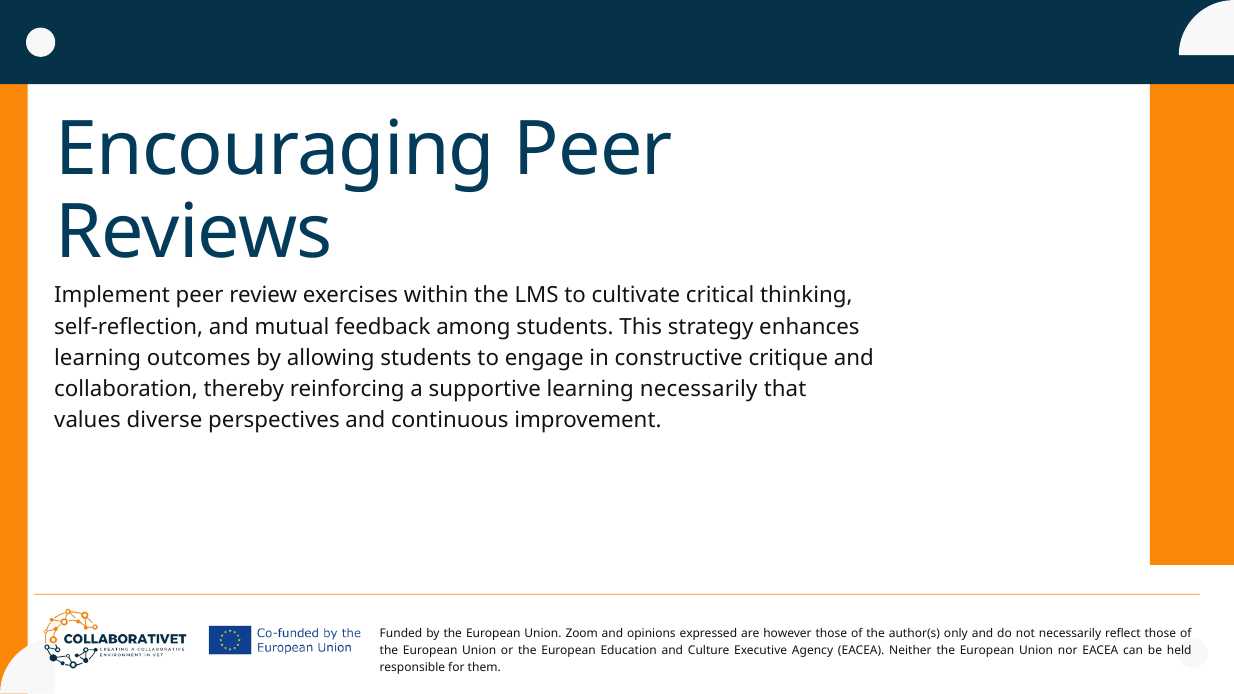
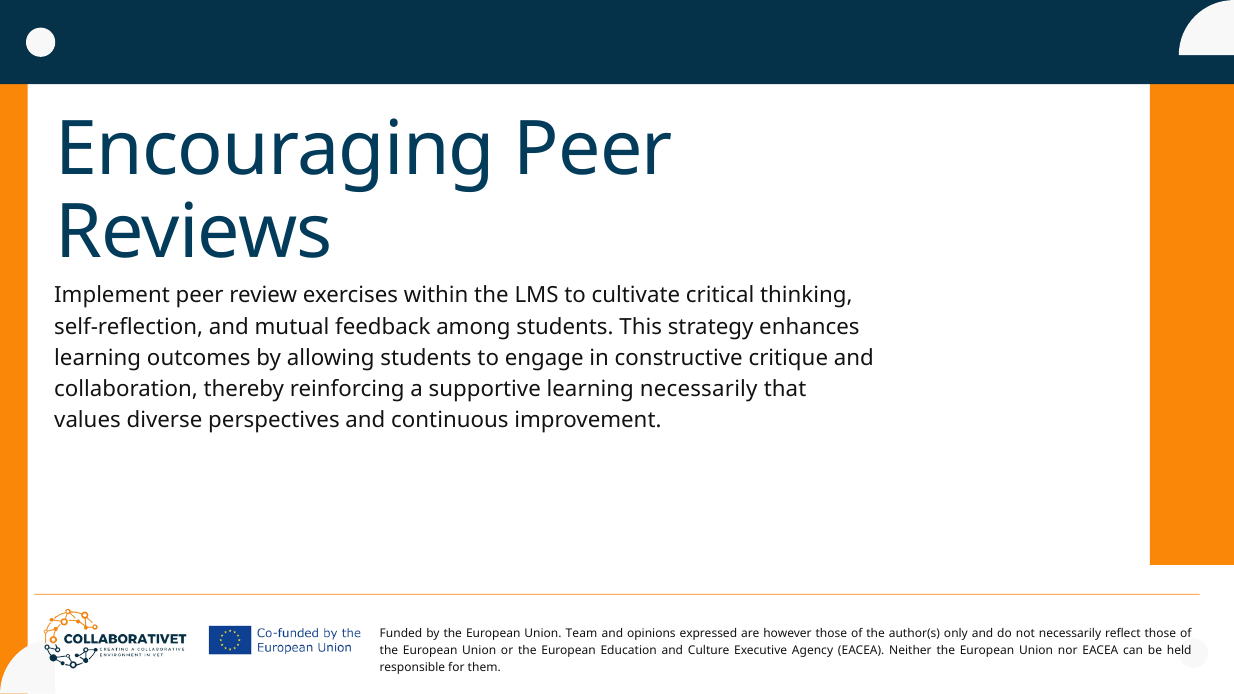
Zoom: Zoom -> Team
